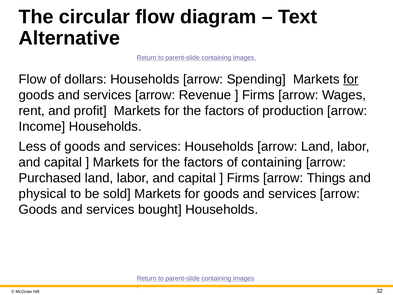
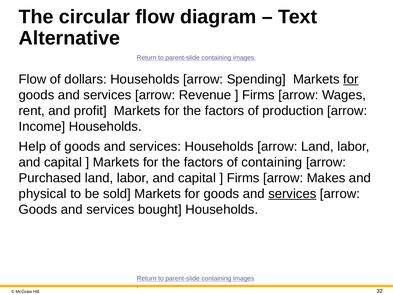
Less: Less -> Help
Things: Things -> Makes
services at (292, 194) underline: none -> present
